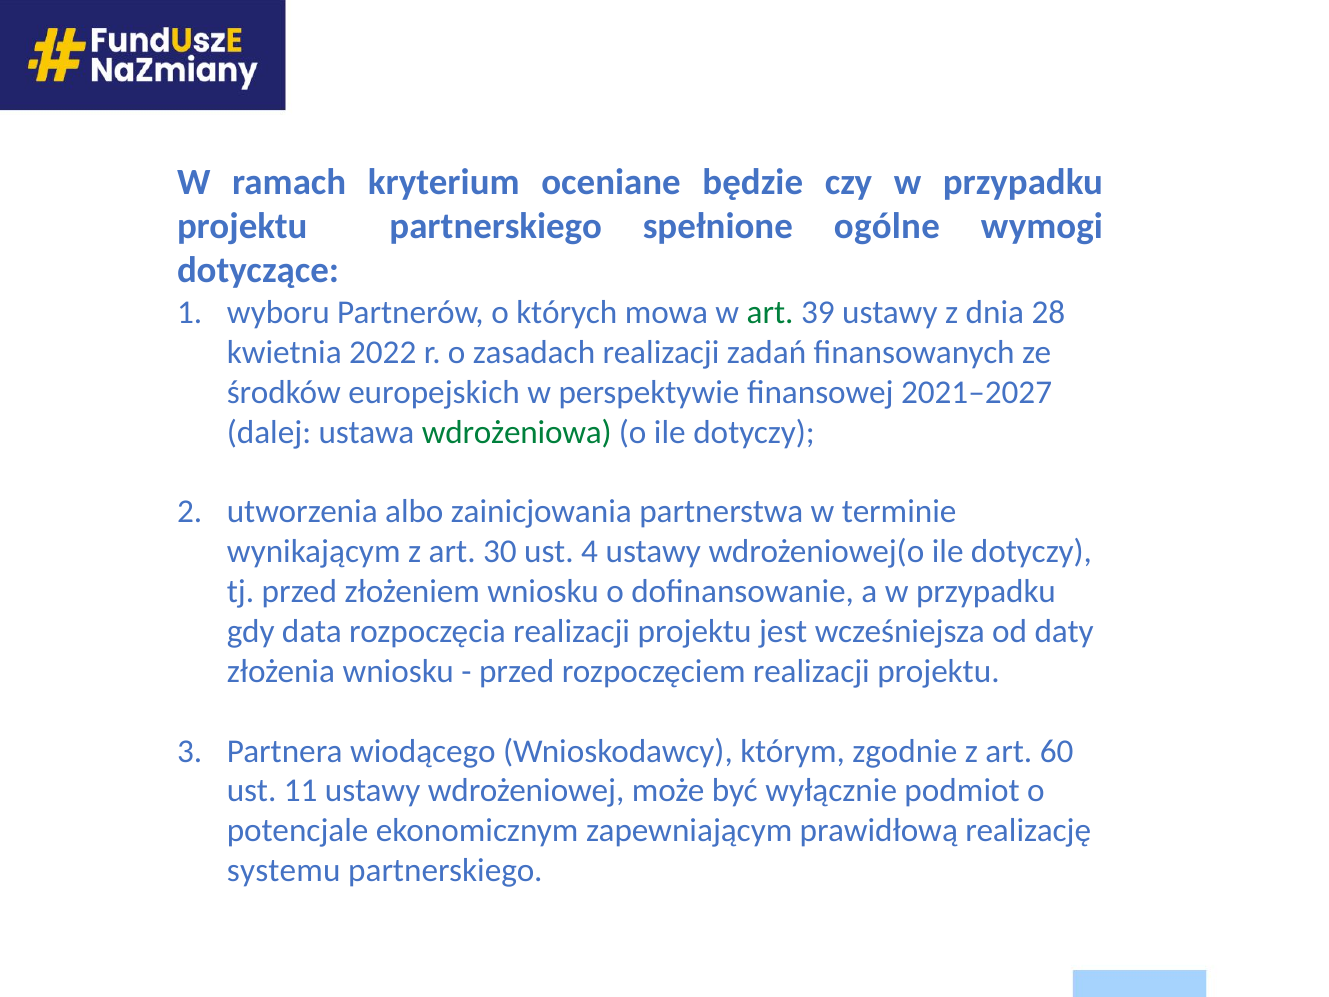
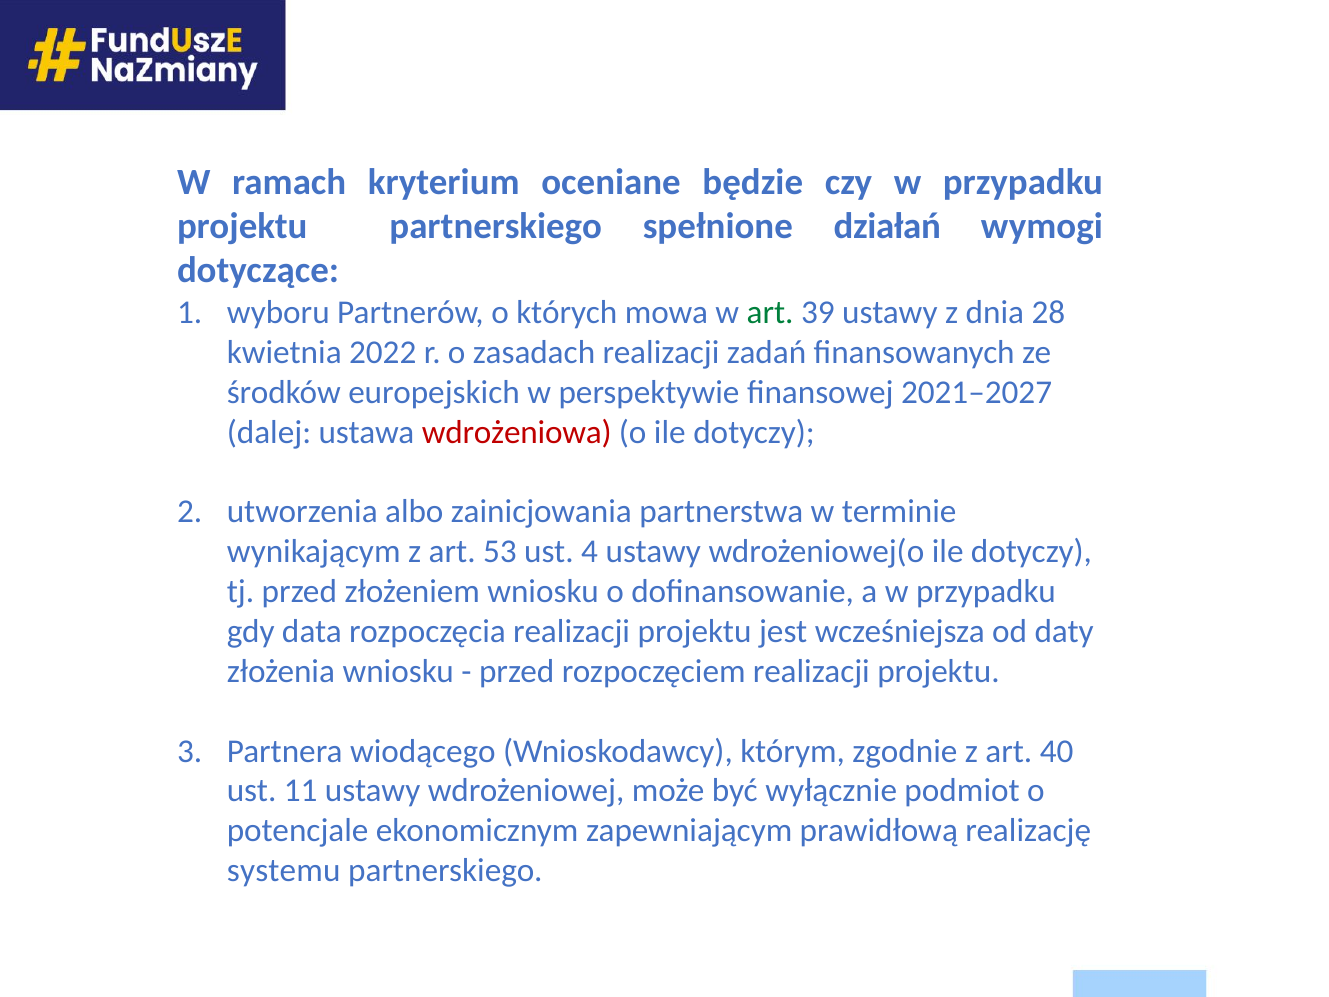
ogólne: ogólne -> działań
wdrożeniowa colour: green -> red
30: 30 -> 53
60: 60 -> 40
